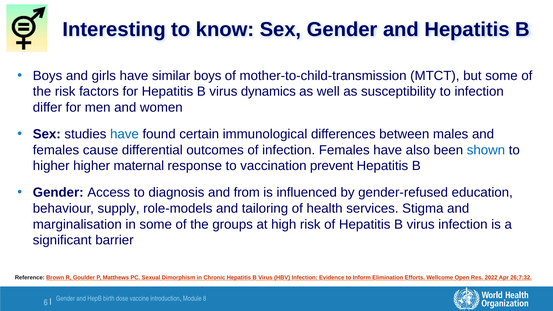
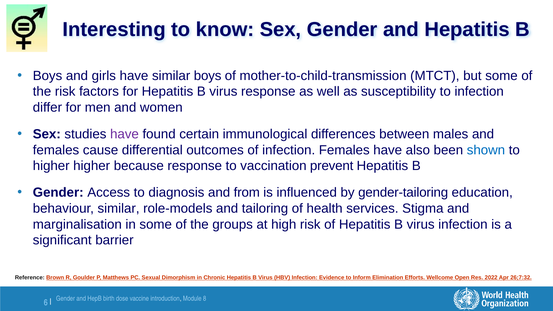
virus dynamics: dynamics -> response
have at (124, 134) colour: blue -> purple
maternal: maternal -> because
gender-refused: gender-refused -> gender-tailoring
behaviour supply: supply -> similar
